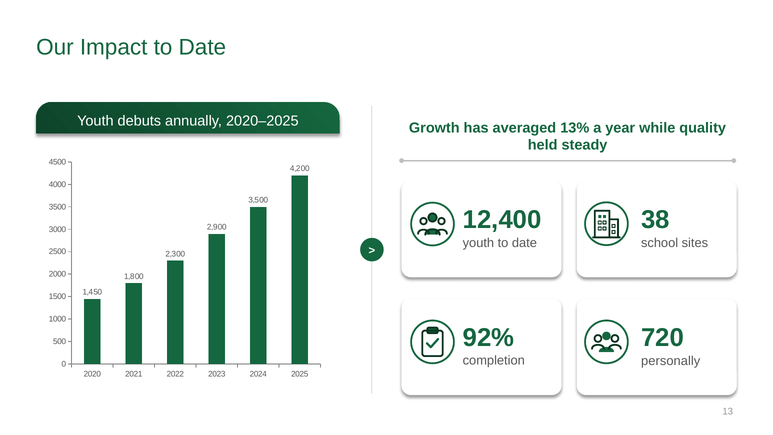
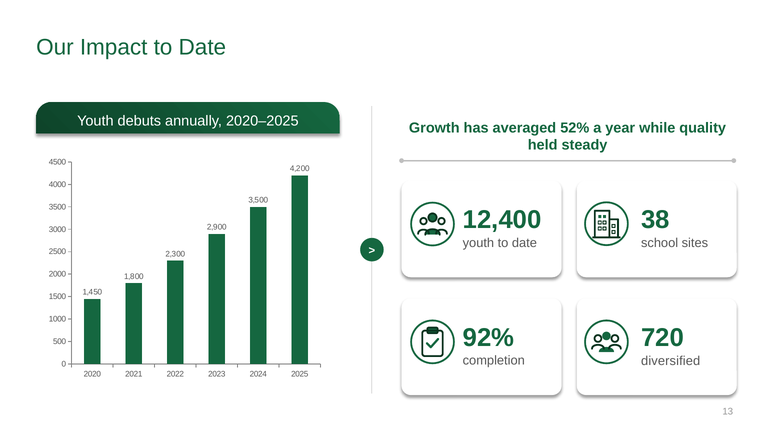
13%: 13% -> 52%
personally: personally -> diversified
